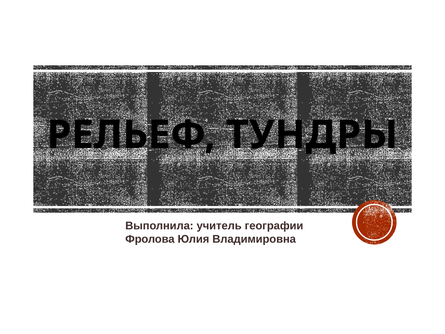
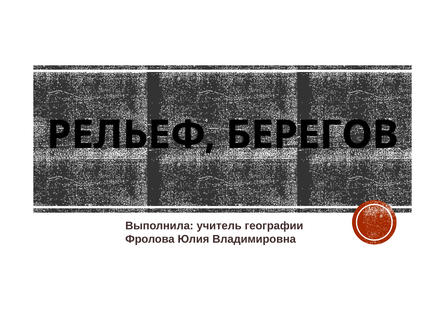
ТУНДРЫ: ТУНДРЫ -> БЕРЕГОВ
